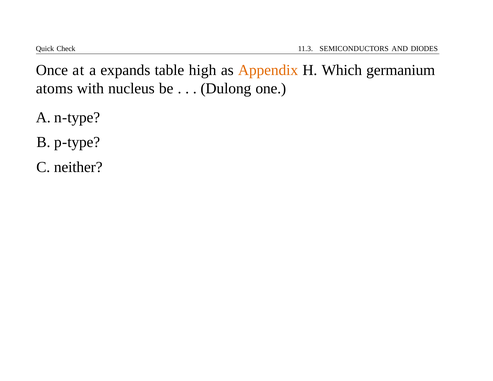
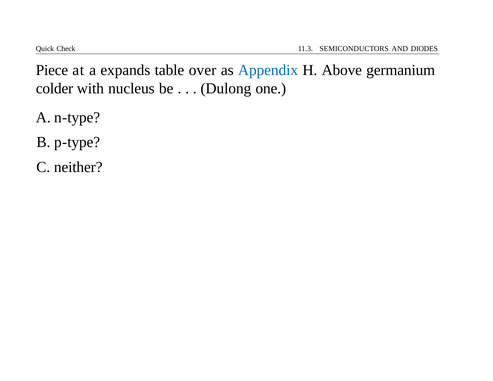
Once: Once -> Piece
high: high -> over
Appendix colour: orange -> blue
Which: Which -> Above
atoms: atoms -> colder
